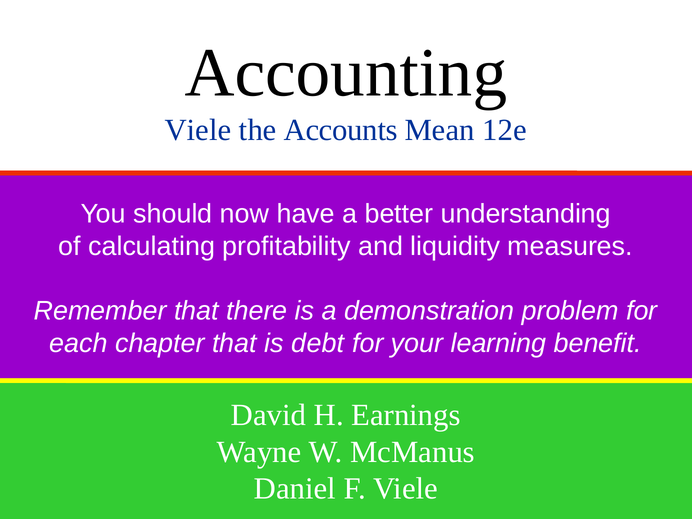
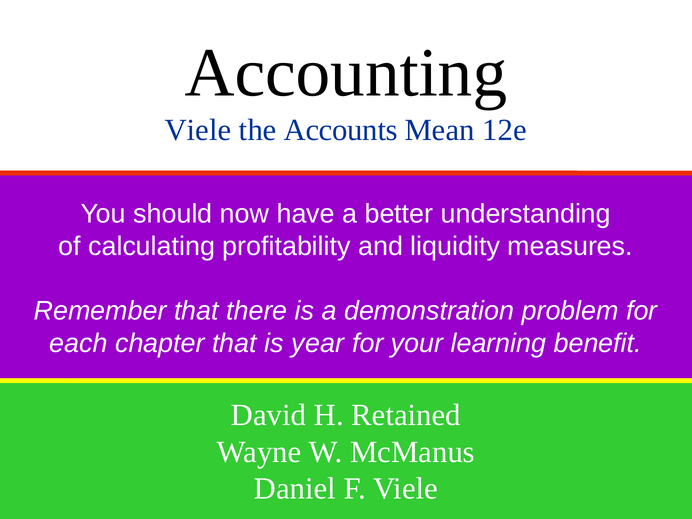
debt: debt -> year
Earnings: Earnings -> Retained
